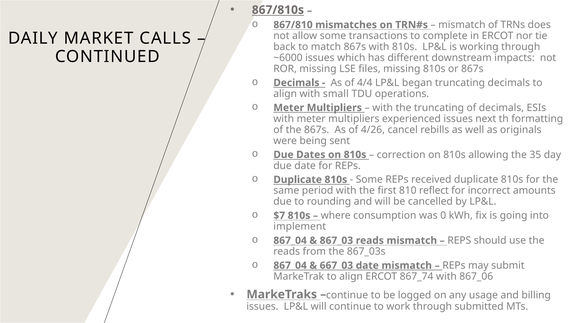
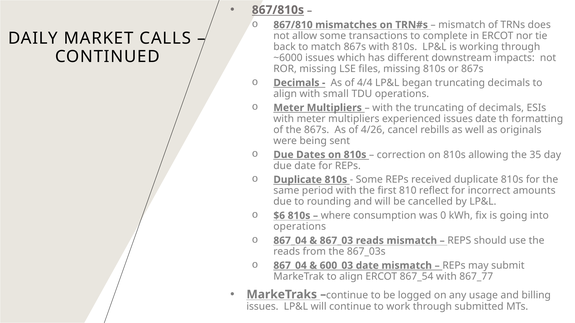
issues next: next -> date
$7: $7 -> $6
implement at (300, 227): implement -> operations
667_03: 667_03 -> 600_03
867_74: 867_74 -> 867_54
867_06: 867_06 -> 867_77
